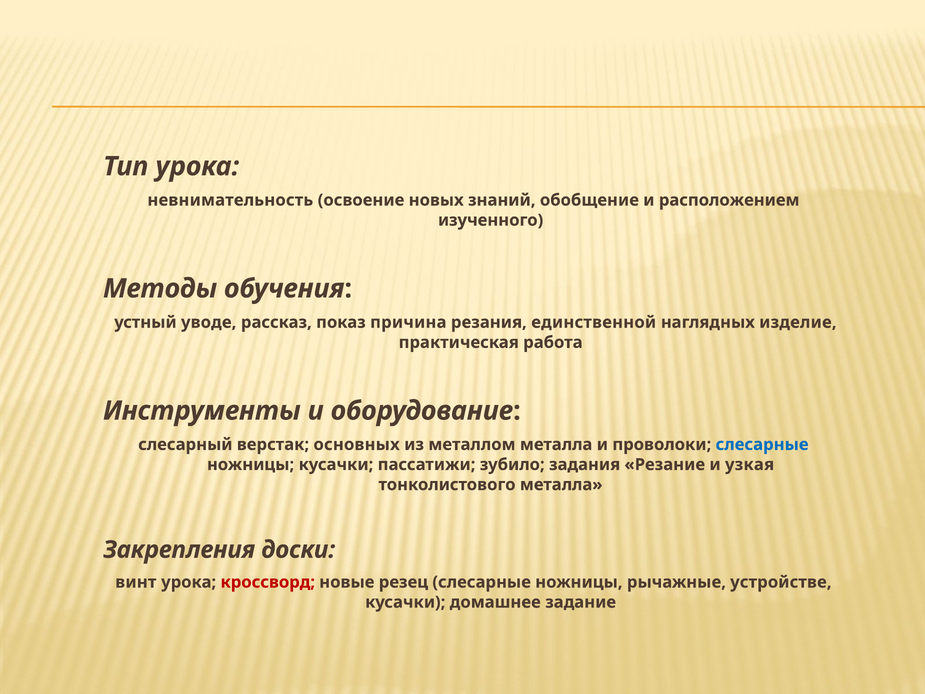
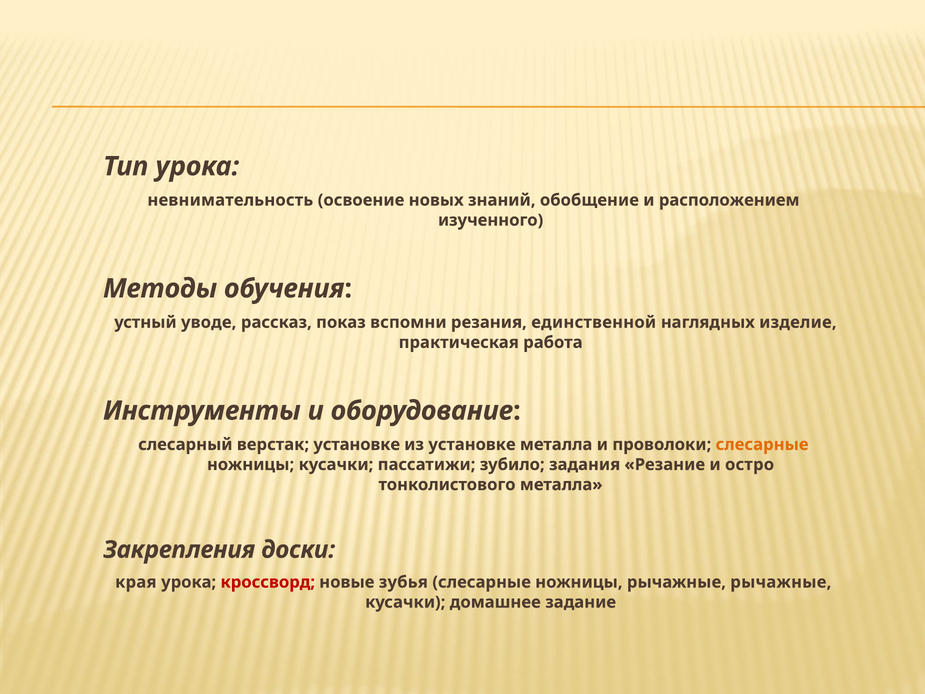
причина: причина -> вспомни
верстак основных: основных -> установке
из металлом: металлом -> установке
слесарные at (762, 444) colour: blue -> orange
узкая: узкая -> остро
винт: винт -> края
резец: резец -> зубья
рычажные устройстве: устройстве -> рычажные
